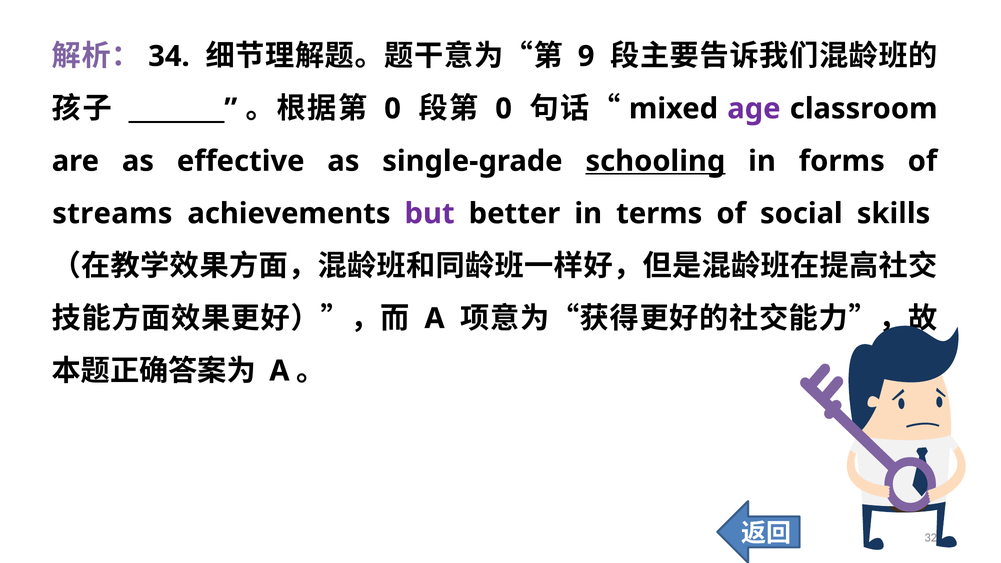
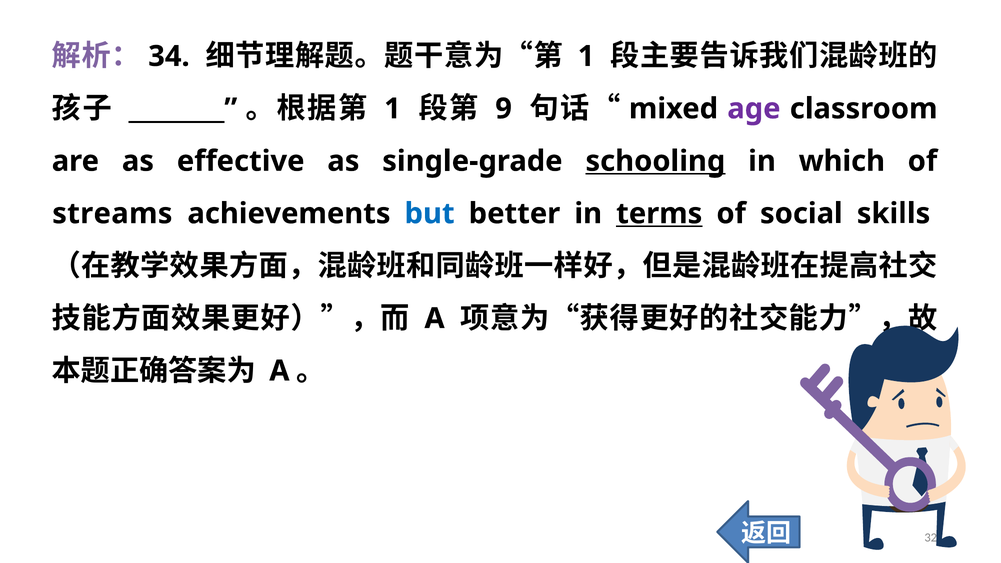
9 at (586, 56): 9 -> 1
0 at (393, 109): 0 -> 1
0 at (504, 109): 0 -> 9
forms: forms -> which
but colour: purple -> blue
terms underline: none -> present
